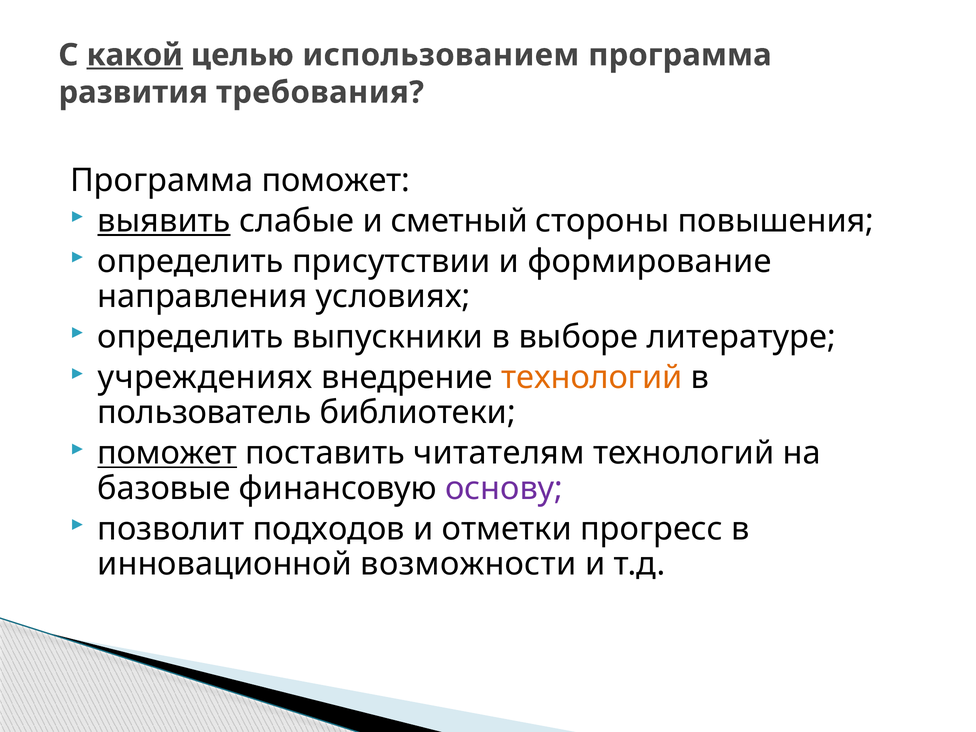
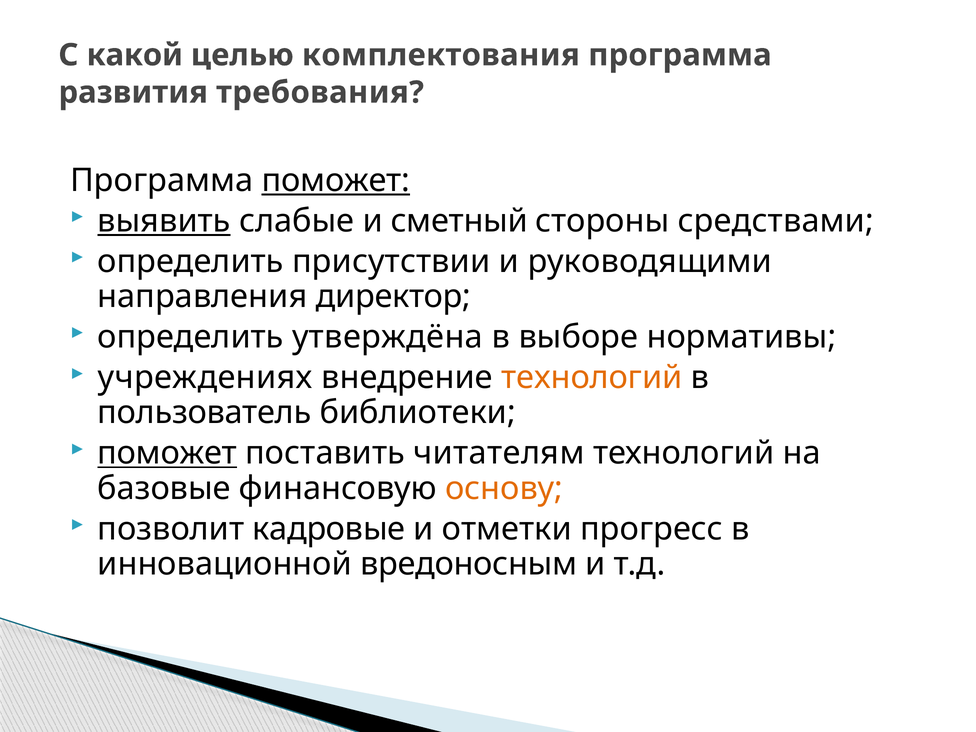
какой underline: present -> none
использованием: использованием -> комплектования
поможет at (336, 180) underline: none -> present
повышения: повышения -> средствами
формирование: формирование -> руководящими
условиях: условиях -> директор
выпускники: выпускники -> утверждёна
литературе: литературе -> нормативы
основу colour: purple -> orange
подходов: подходов -> кадровые
возможности: возможности -> вредоносным
